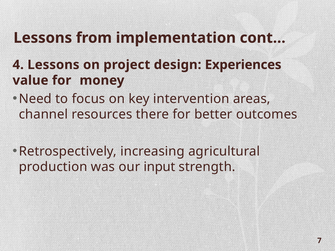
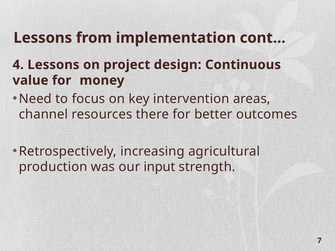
Experiences: Experiences -> Continuous
